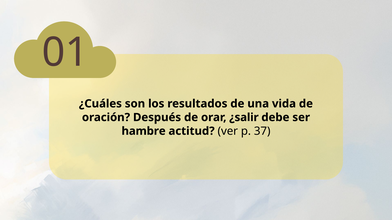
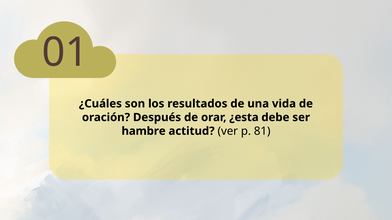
¿salir: ¿salir -> ¿esta
37: 37 -> 81
